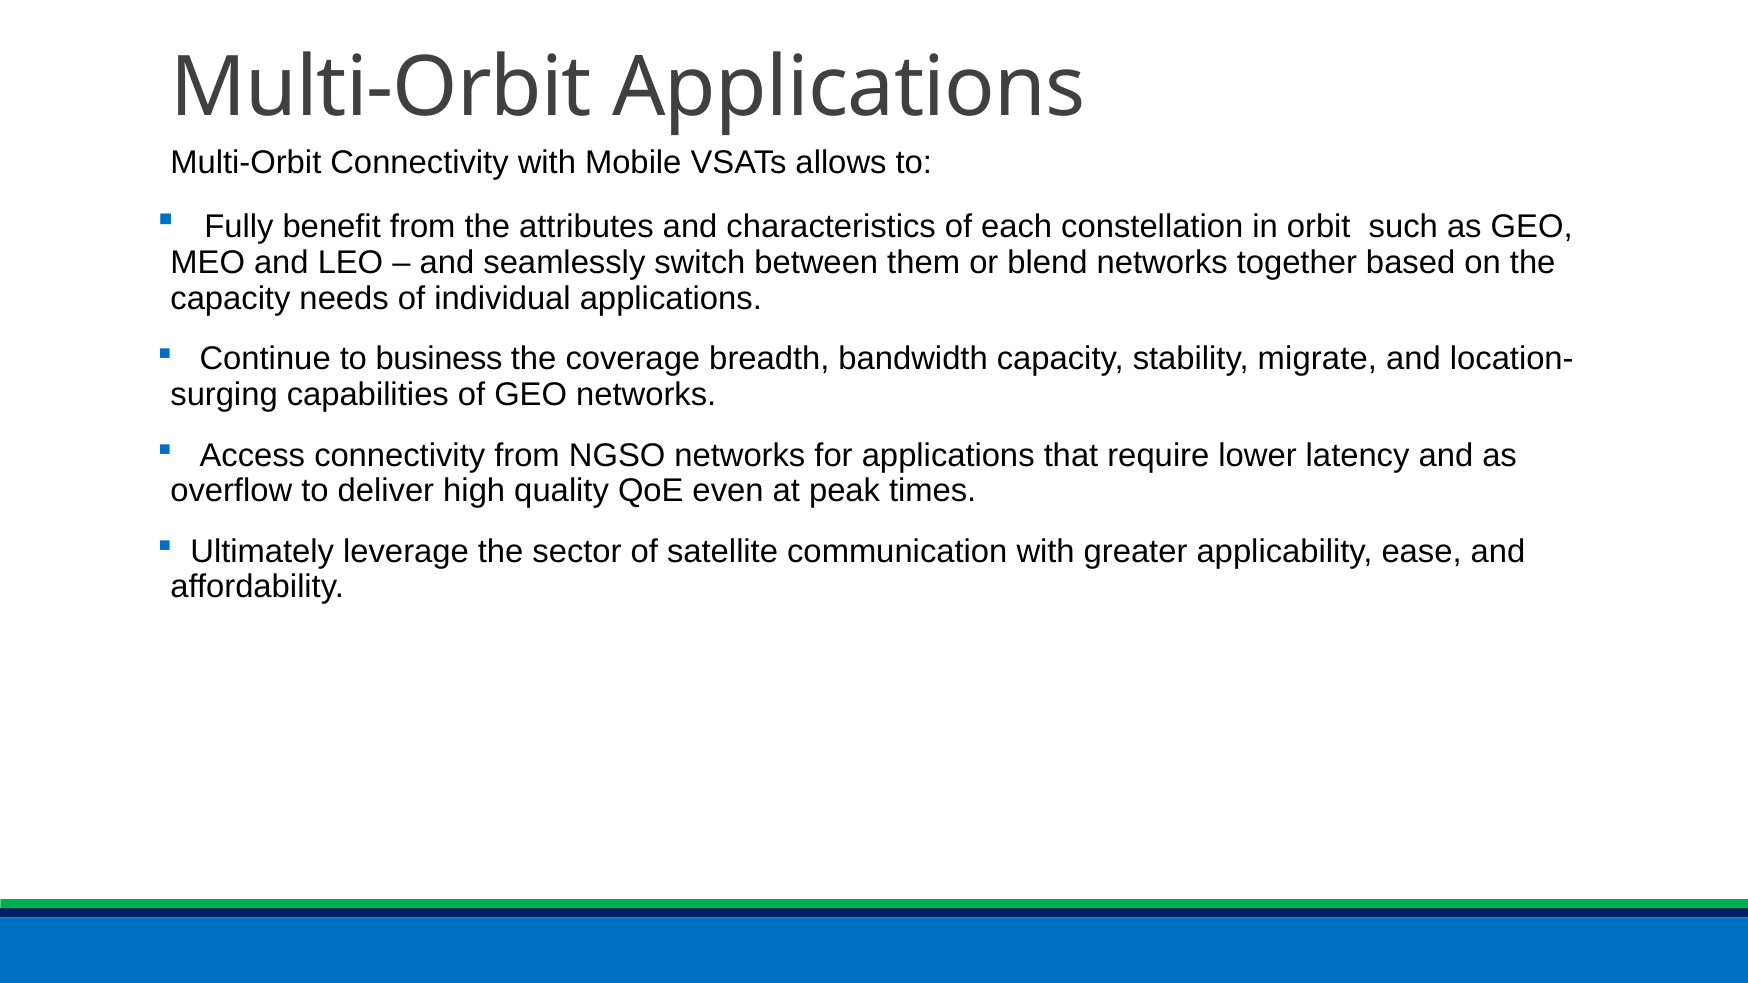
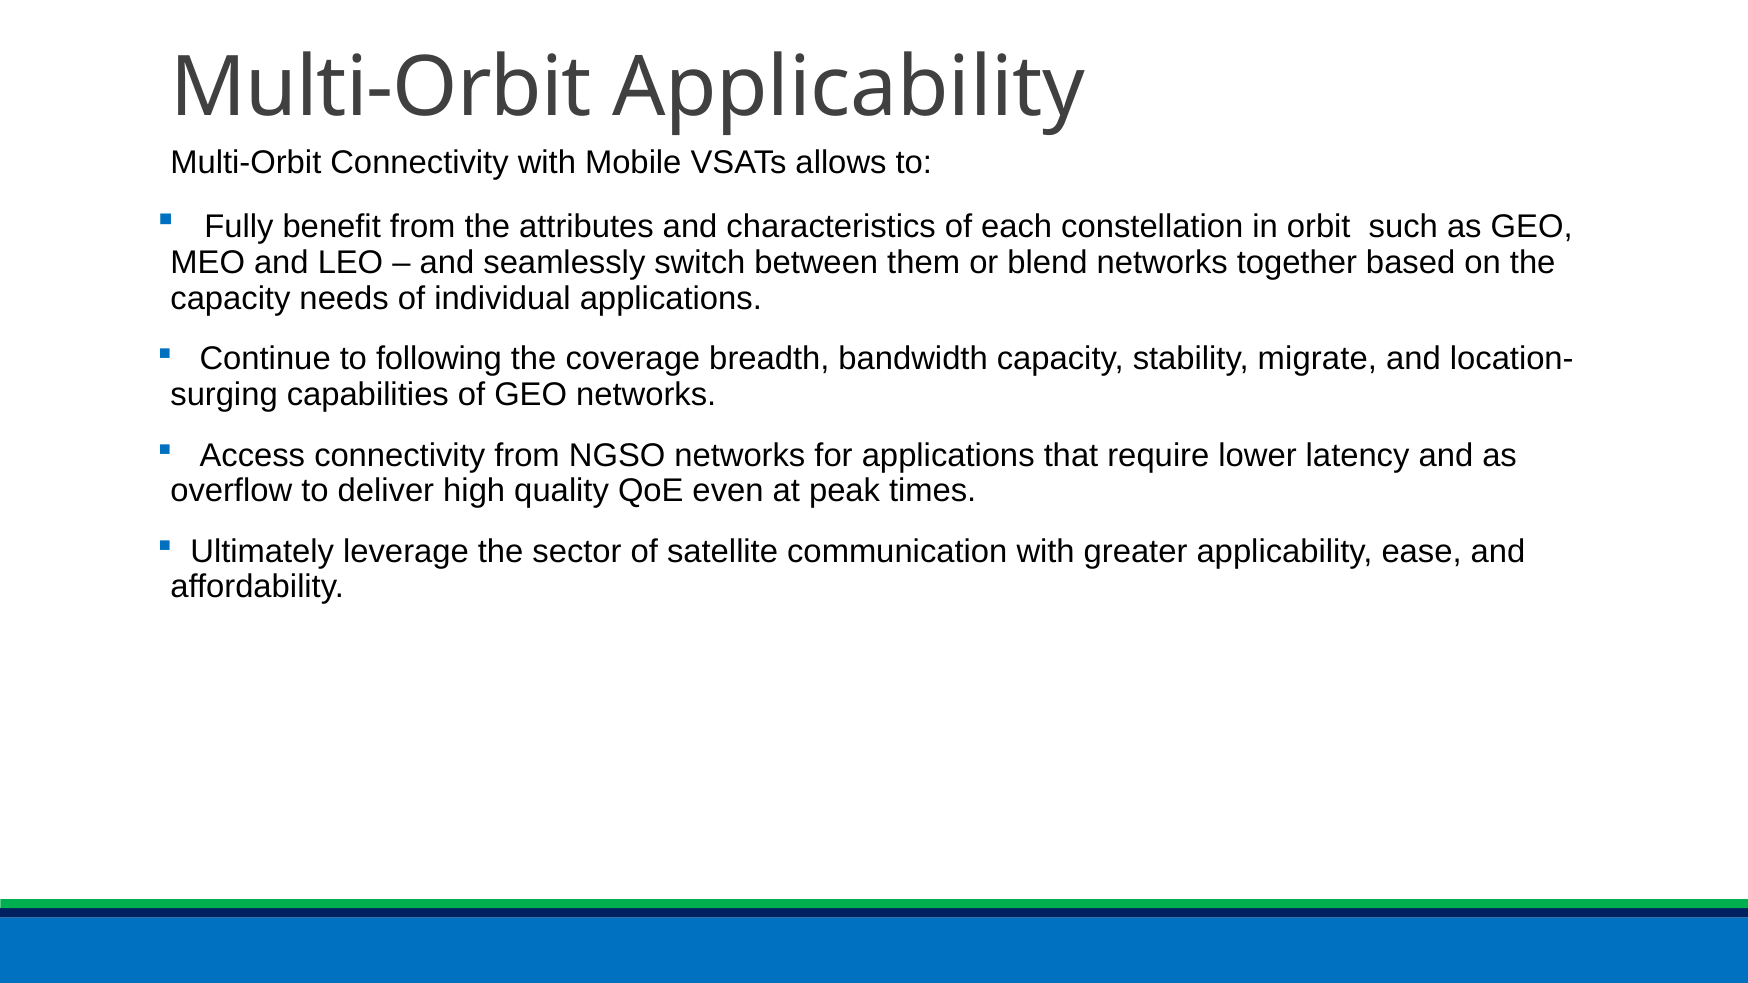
Multi-Orbit Applications: Applications -> Applicability
business: business -> following
